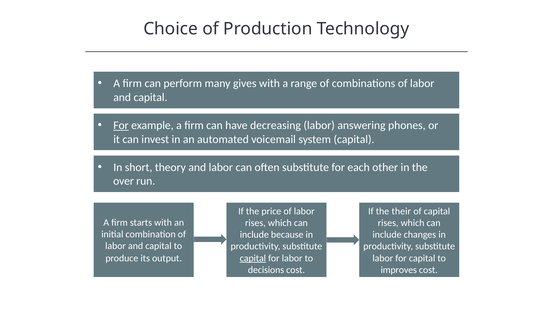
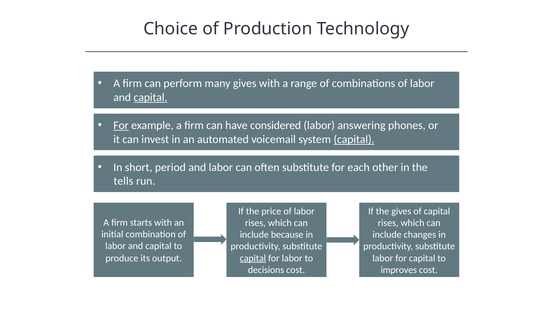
capital at (151, 97) underline: none -> present
decreasing: decreasing -> considered
capital at (354, 139) underline: none -> present
theory: theory -> period
over: over -> tells
the their: their -> gives
